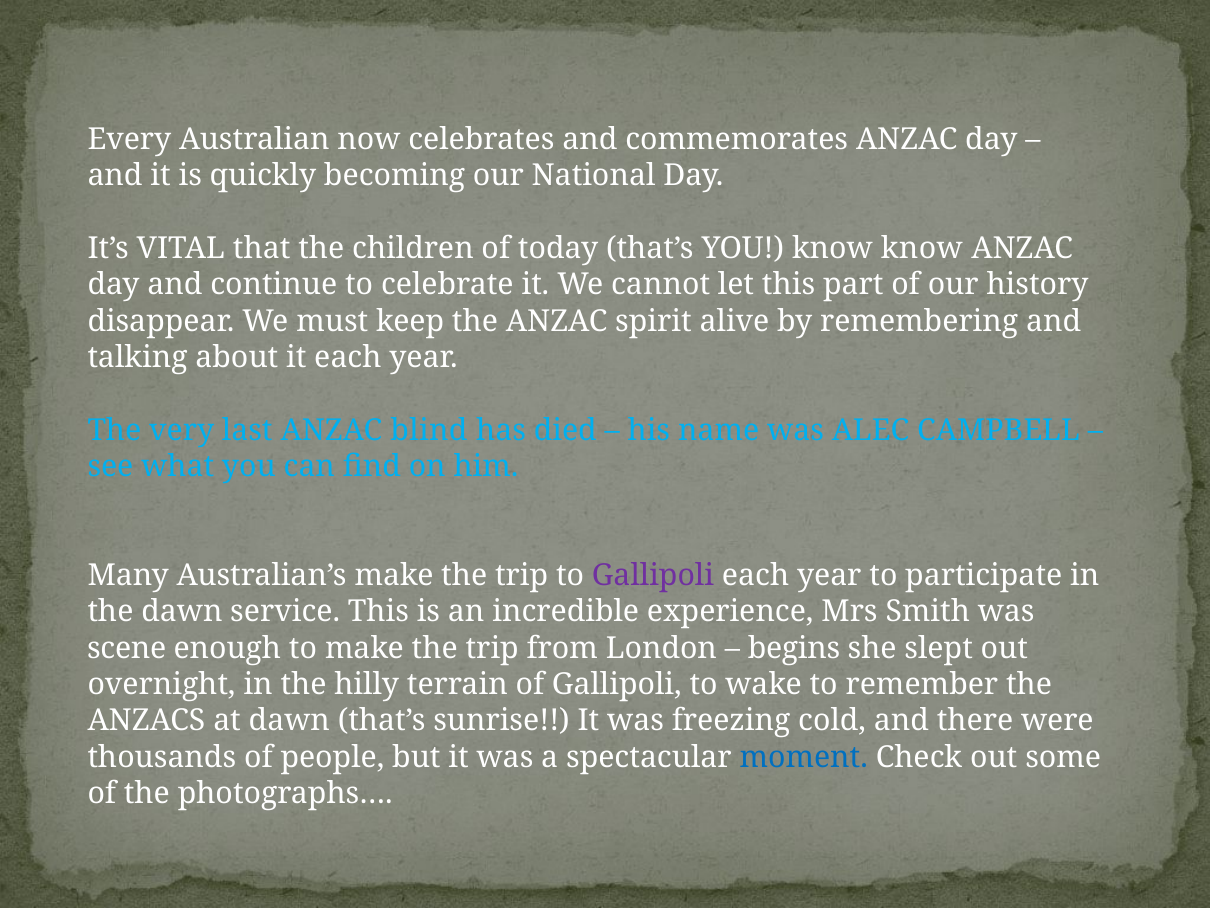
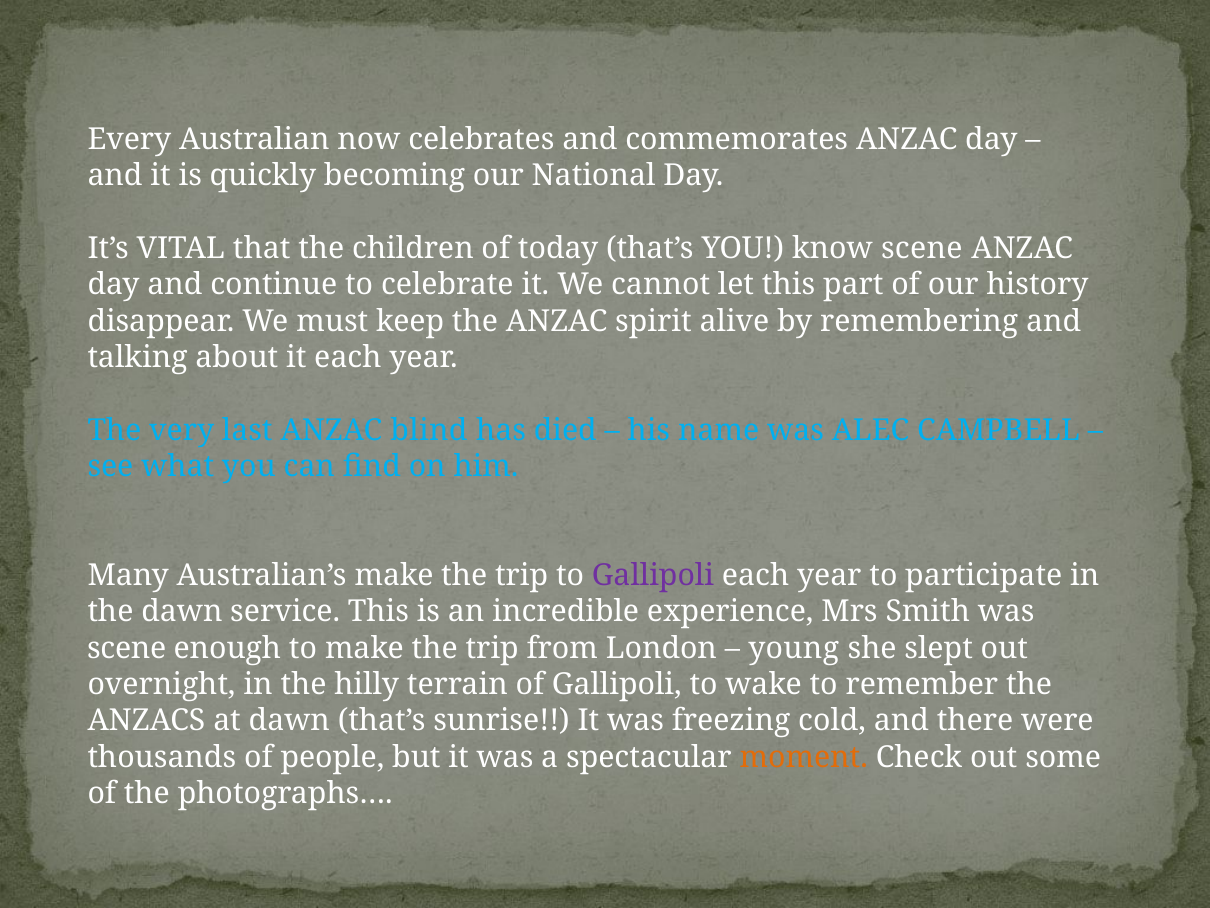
know know: know -> scene
begins: begins -> young
moment colour: blue -> orange
